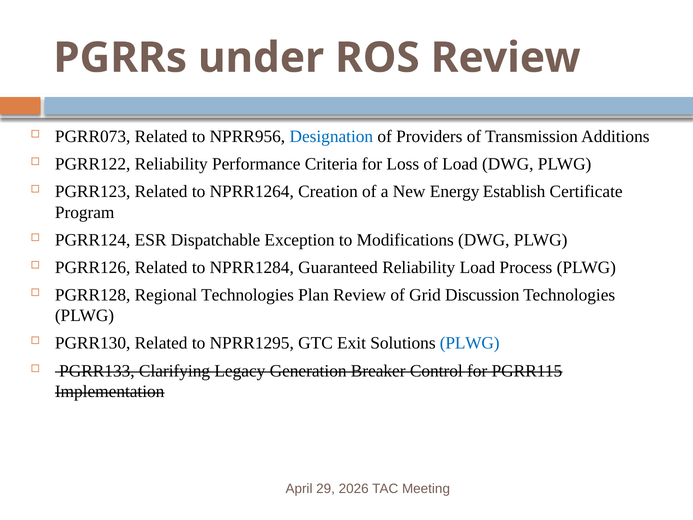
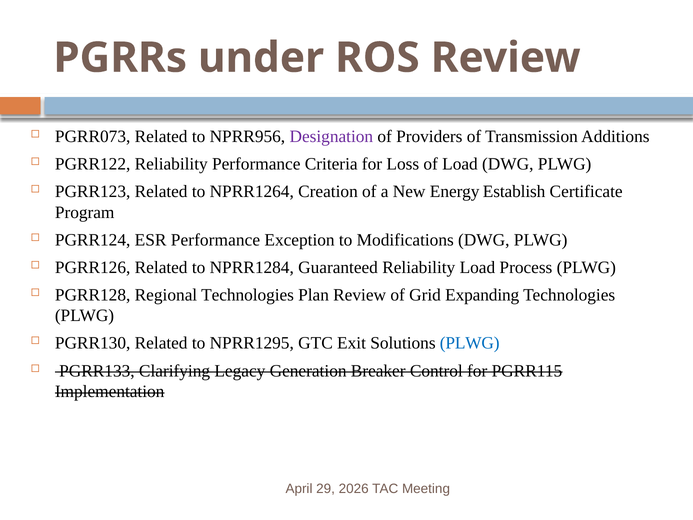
Designation colour: blue -> purple
ESR Dispatchable: Dispatchable -> Performance
Discussion: Discussion -> Expanding
